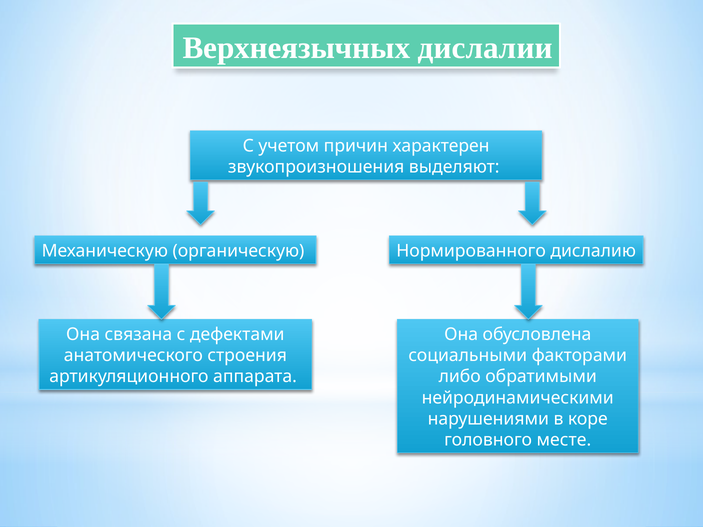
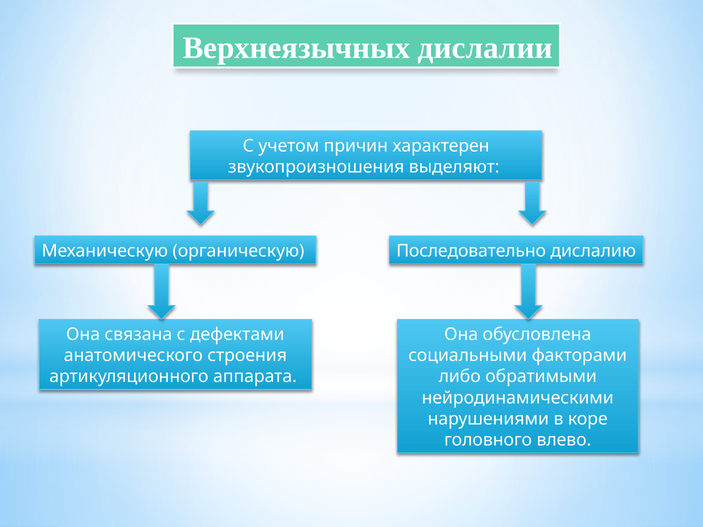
Нормированного: Нормированного -> Последовательно
месте: месте -> влево
